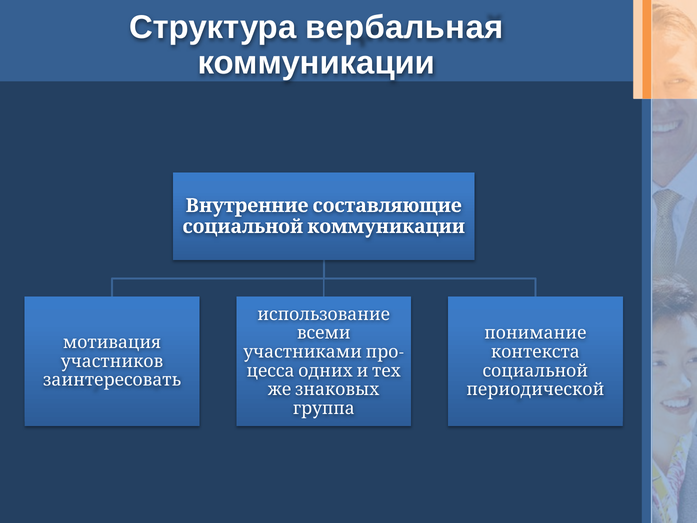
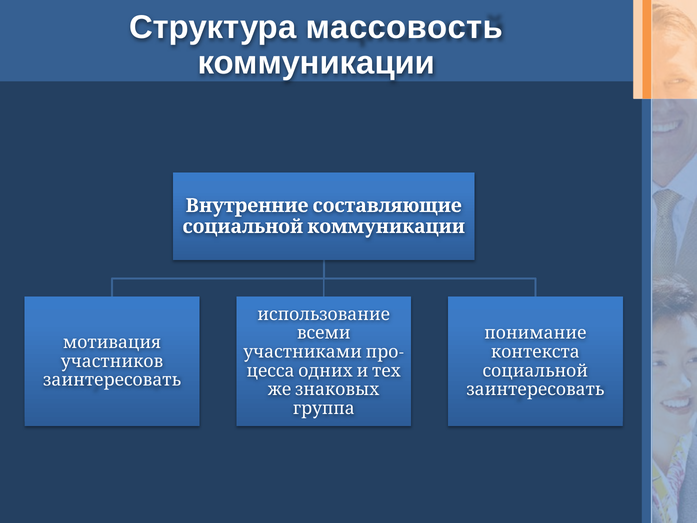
вербальная: вербальная -> массовость
периодической at (535, 389): периодической -> заинтересовать
